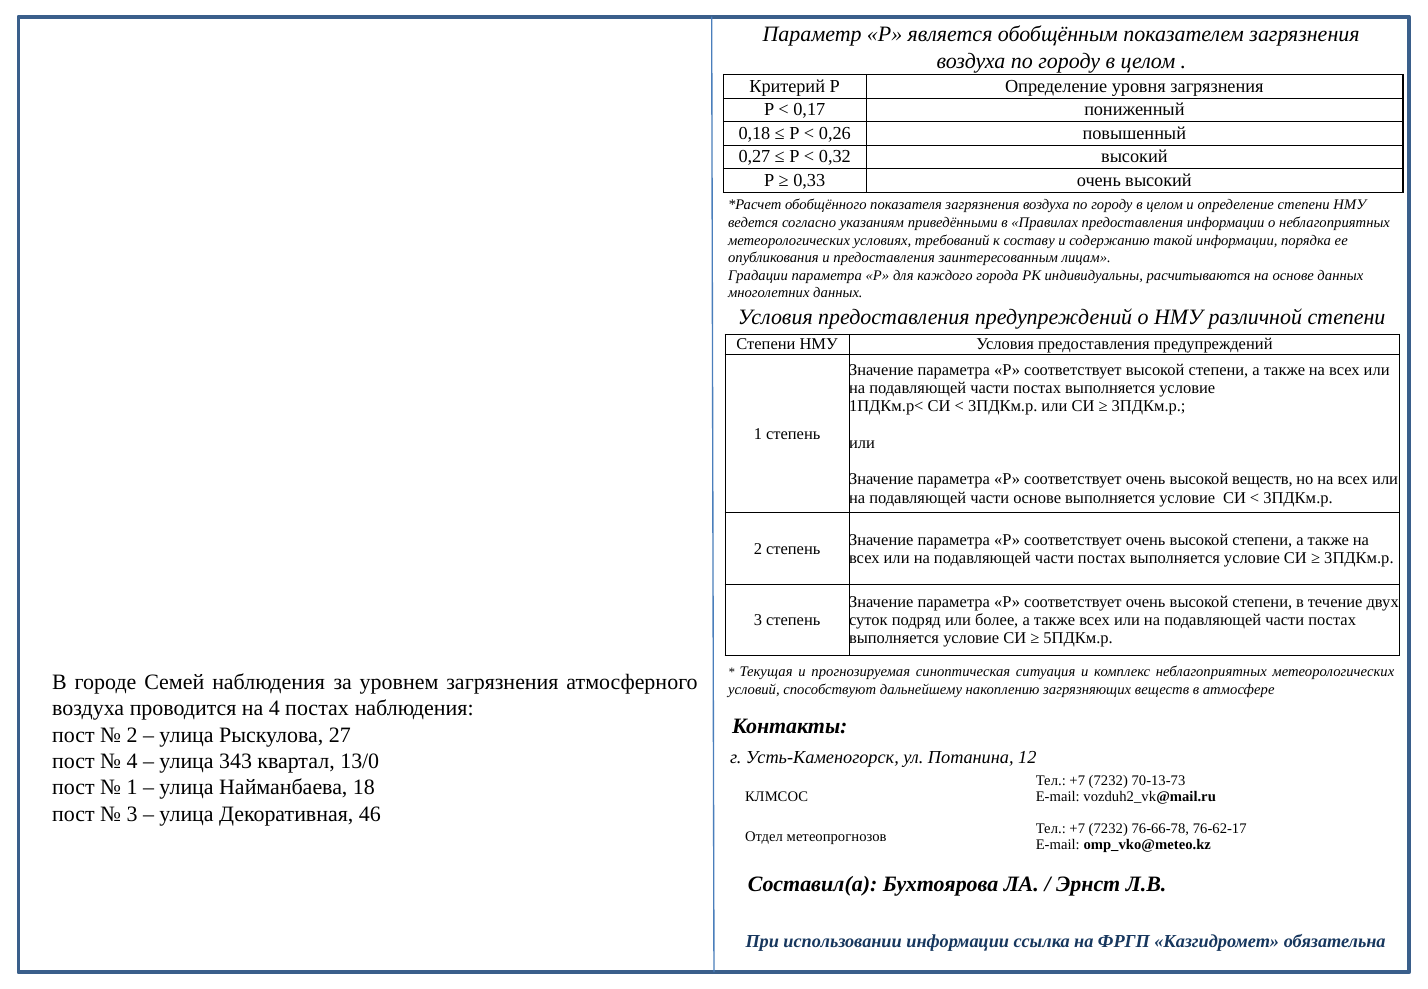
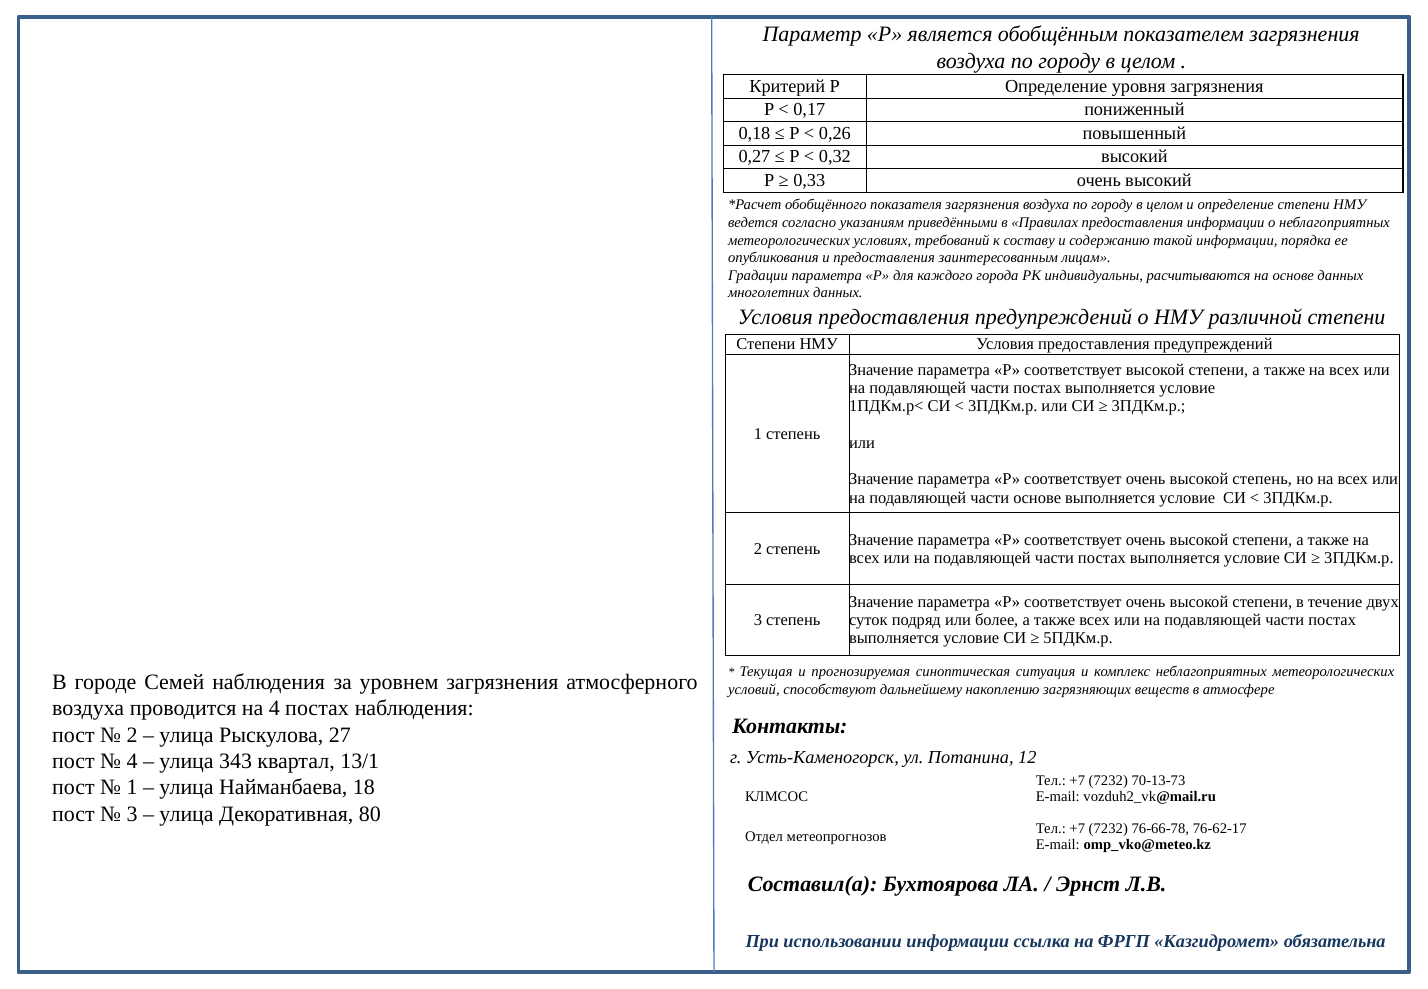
высокой веществ: веществ -> степень
13/0: 13/0 -> 13/1
46: 46 -> 80
